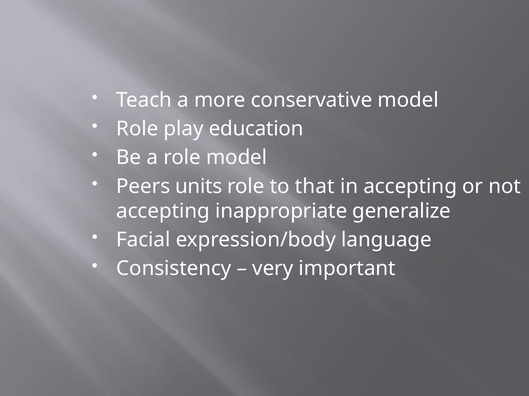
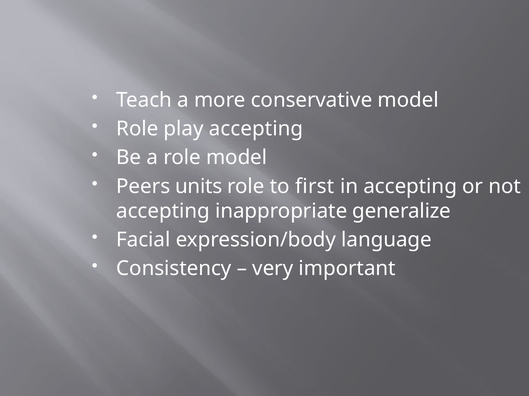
play education: education -> accepting
that: that -> first
